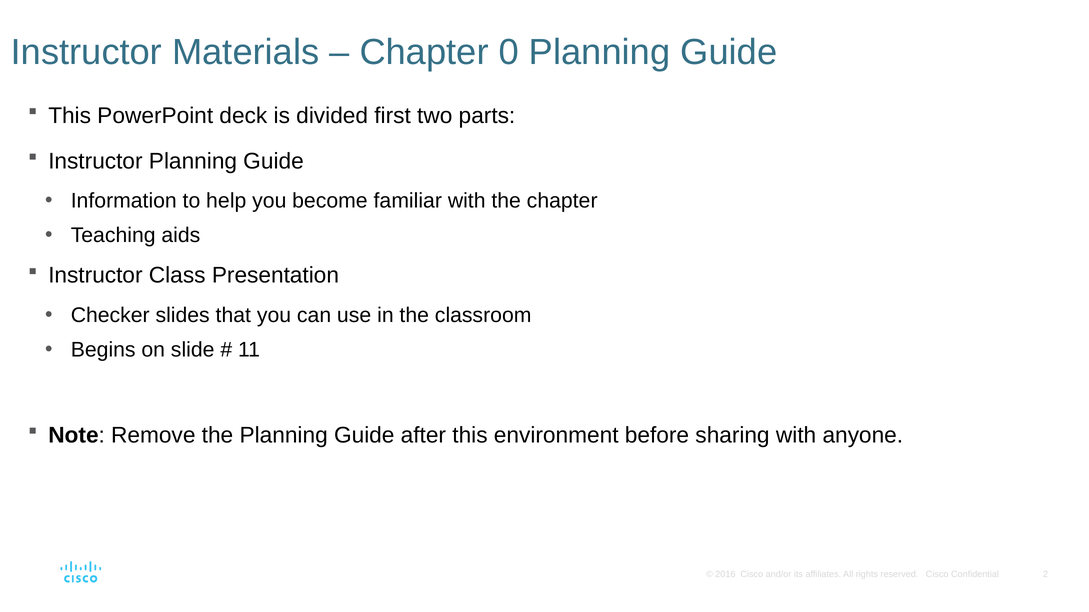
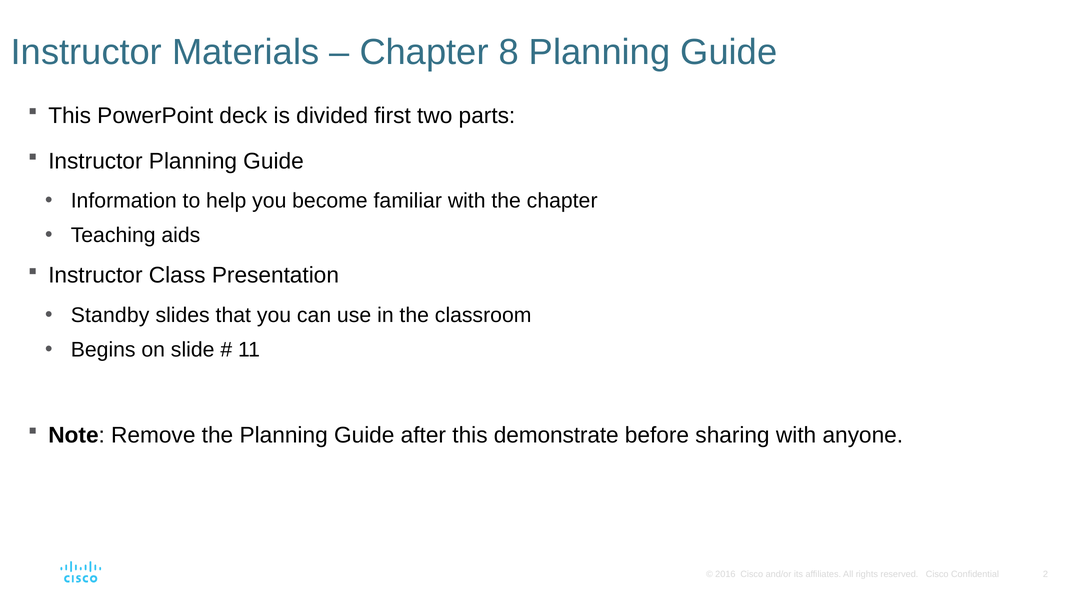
0: 0 -> 8
Checker: Checker -> Standby
environment: environment -> demonstrate
